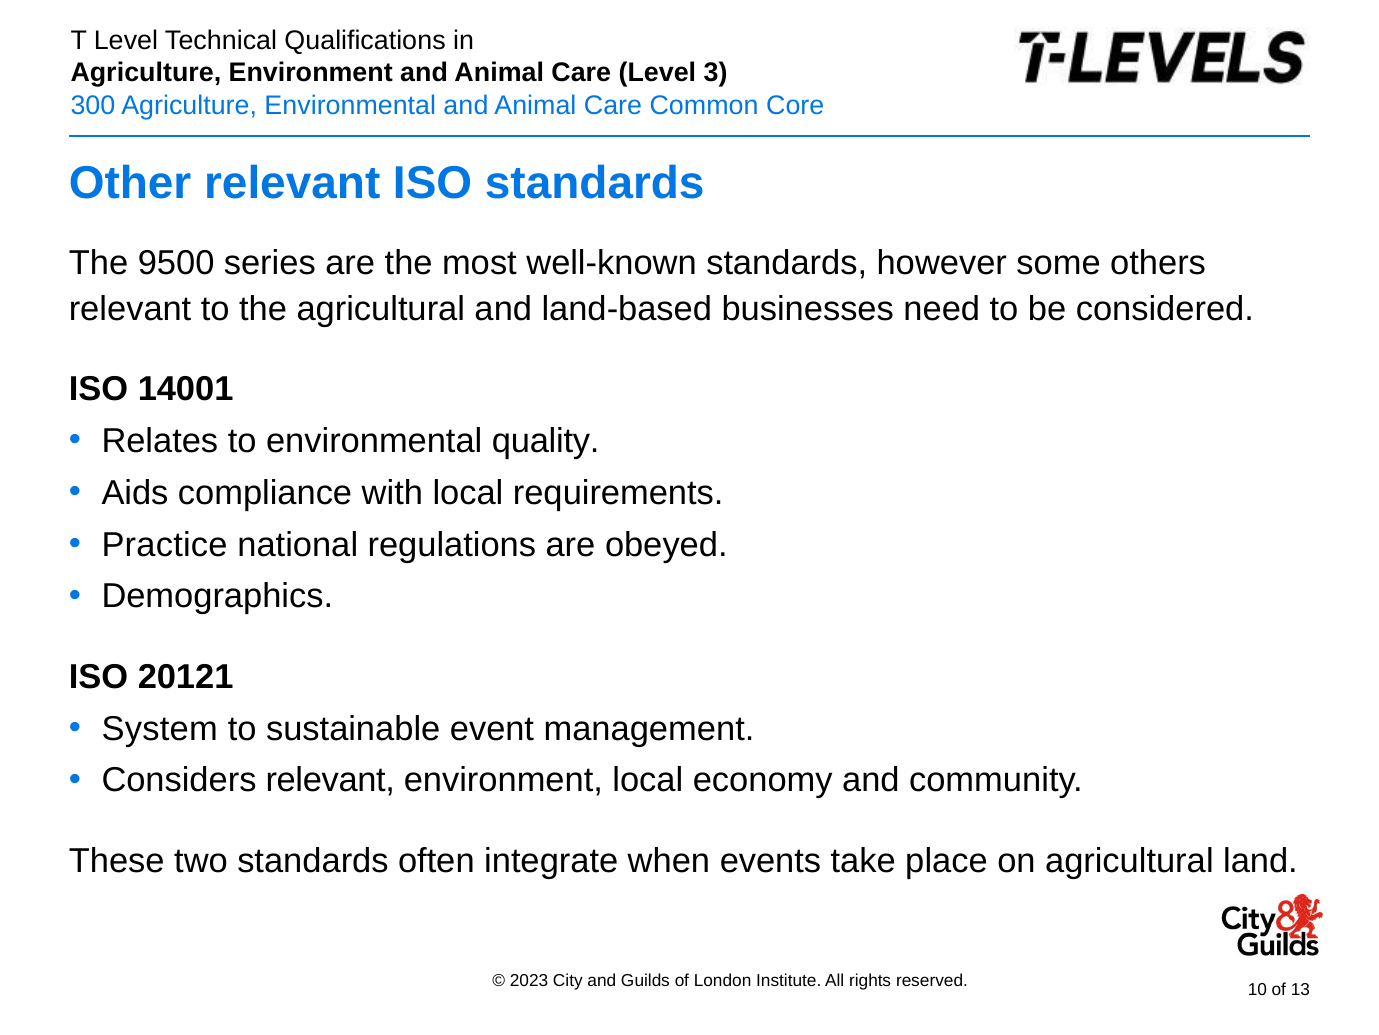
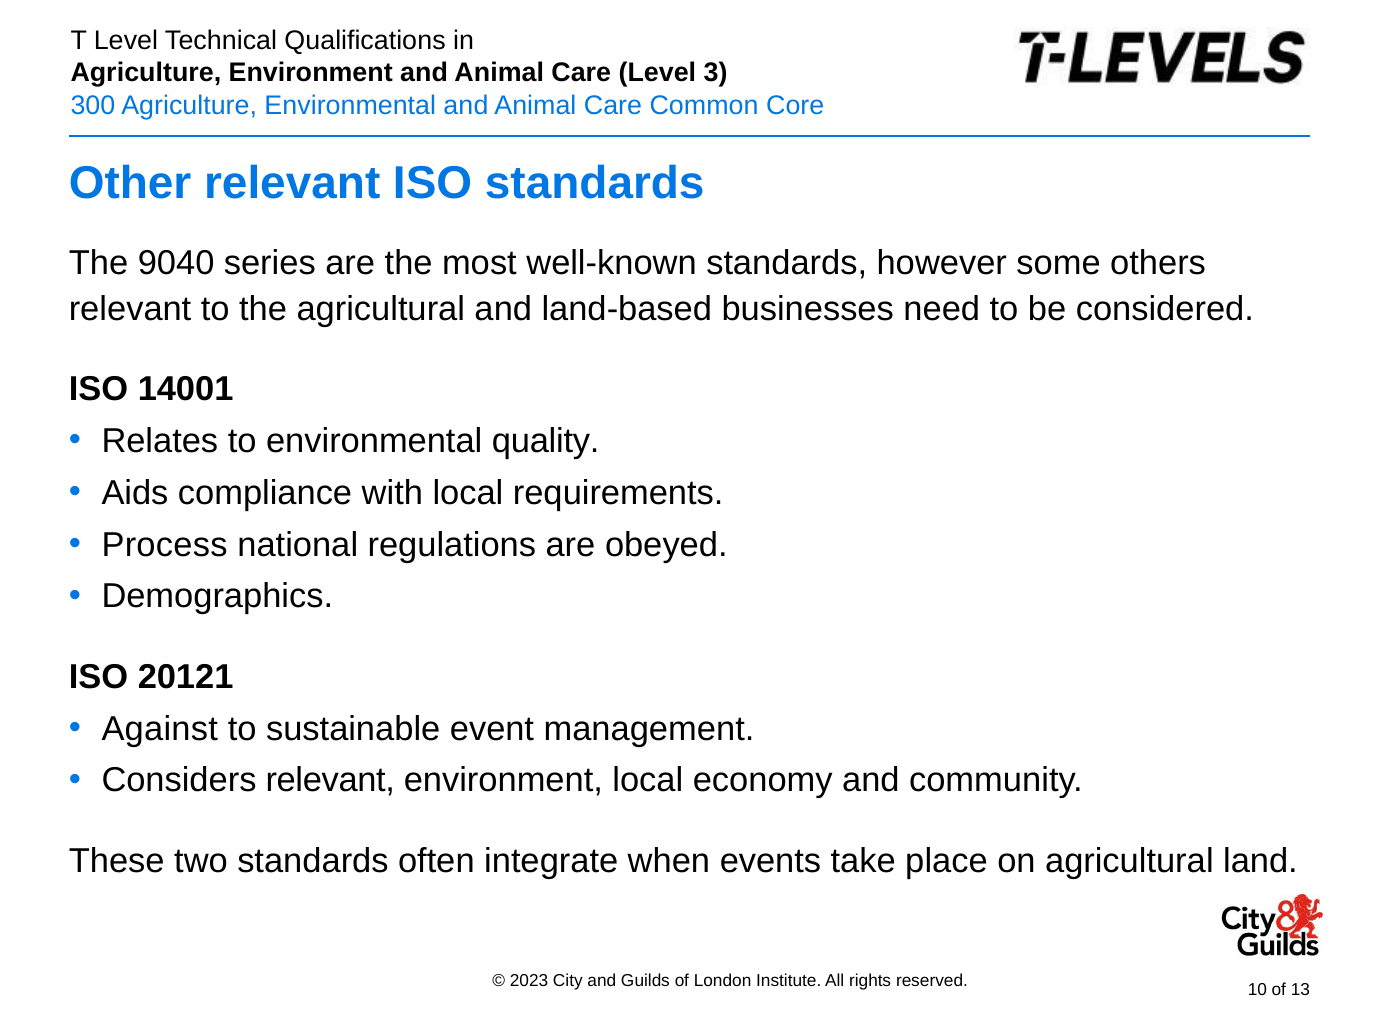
9500: 9500 -> 9040
Practice: Practice -> Process
System: System -> Against
